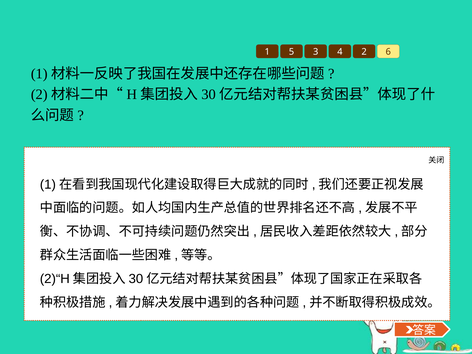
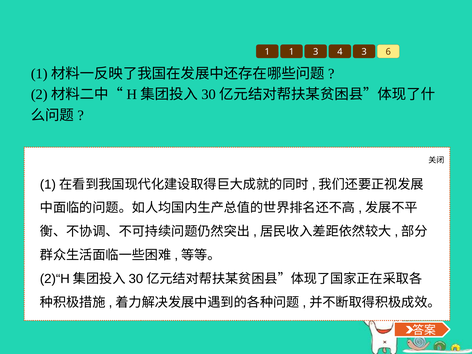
1 5: 5 -> 1
4 2: 2 -> 3
